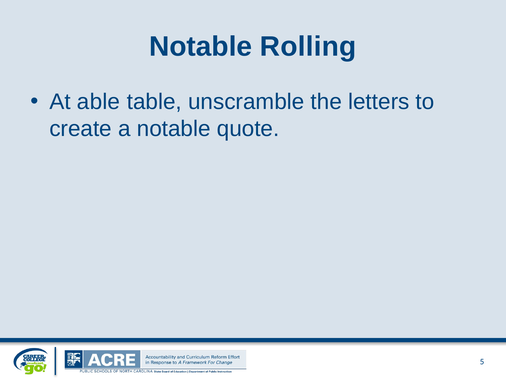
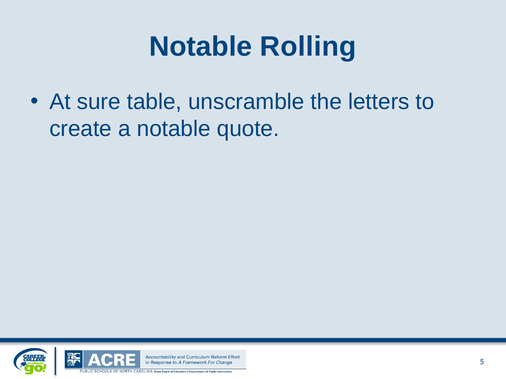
able: able -> sure
